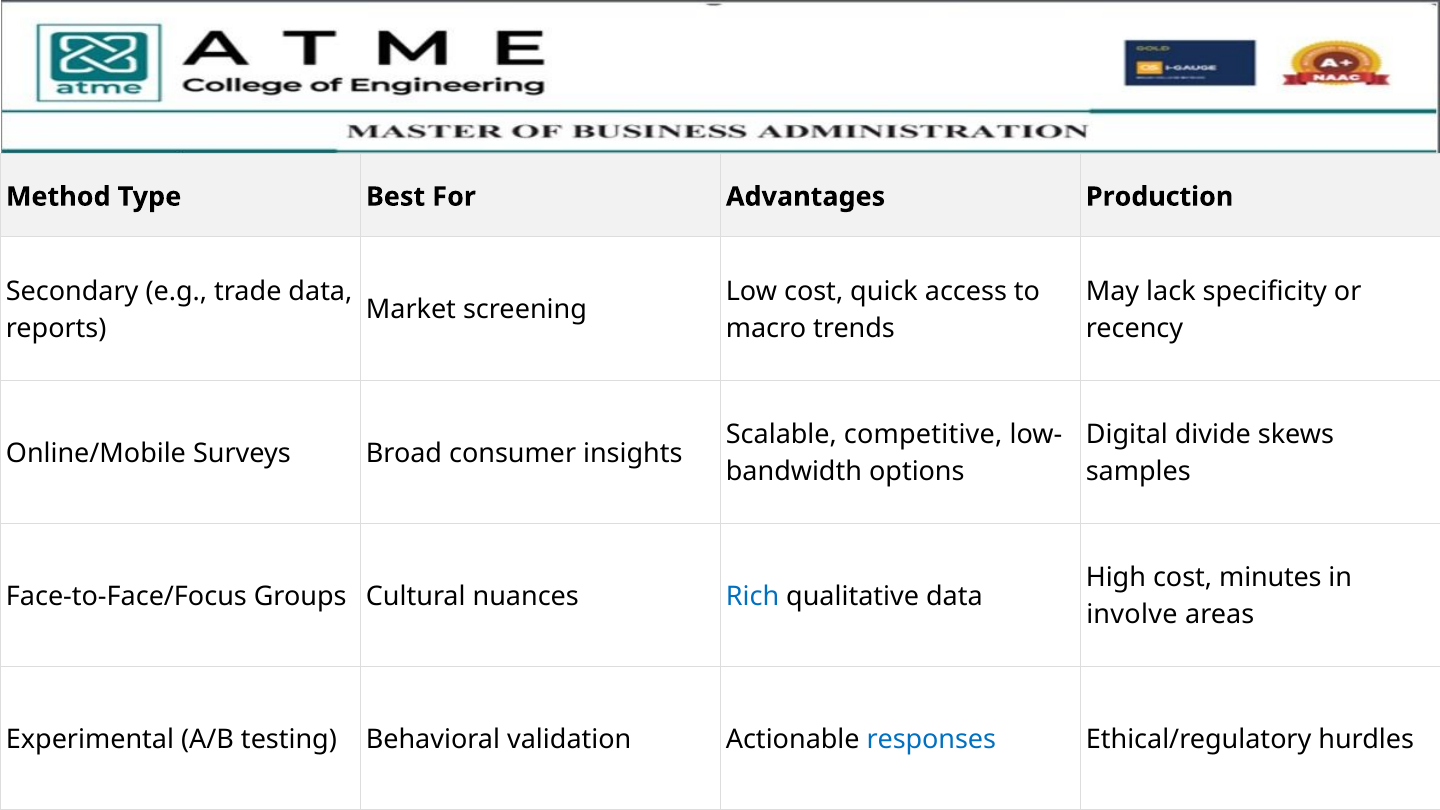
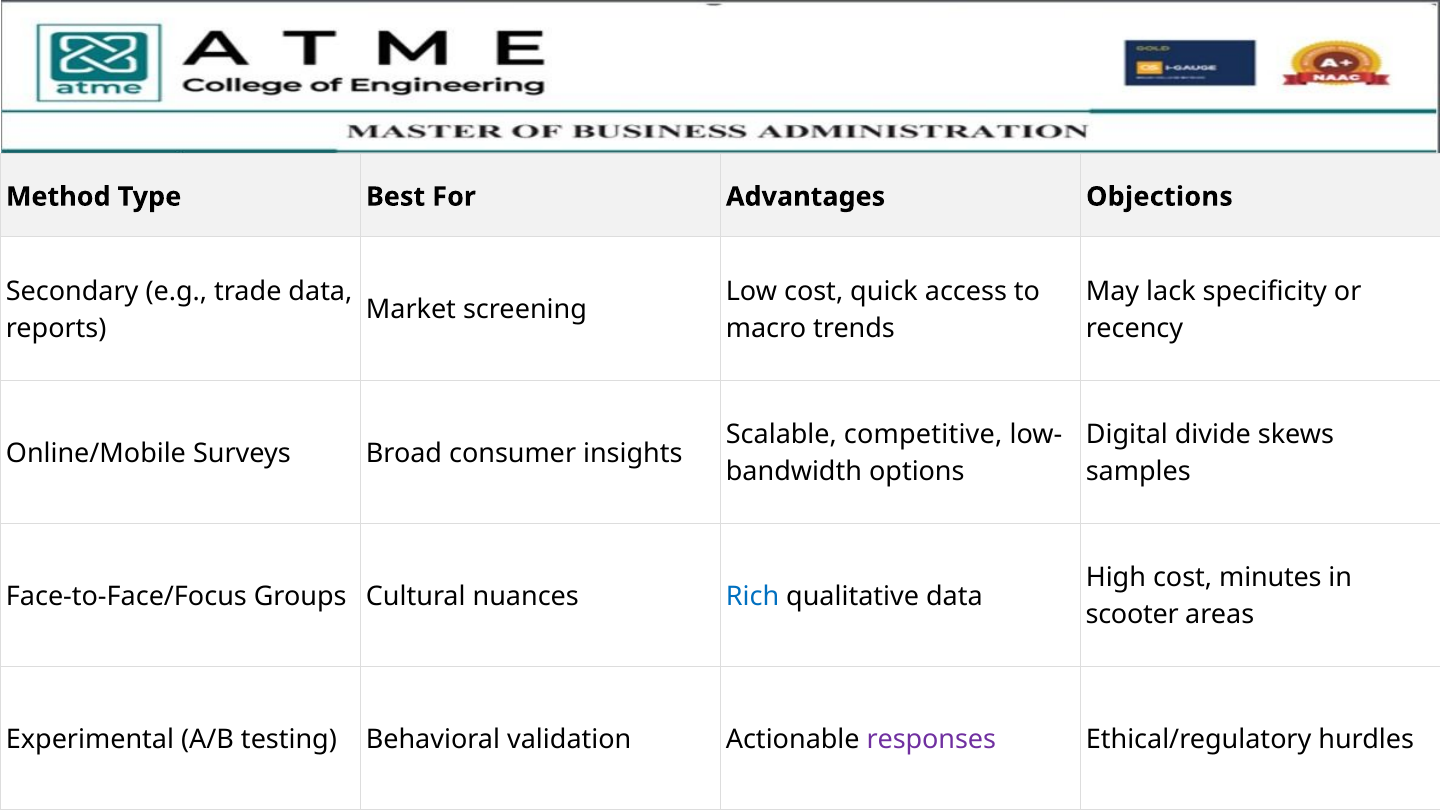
Production: Production -> Objections
involve: involve -> scooter
responses colour: blue -> purple
